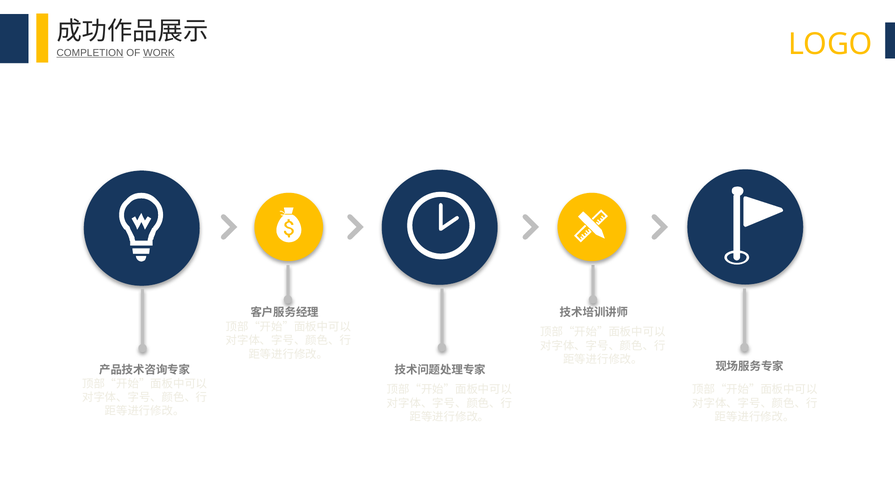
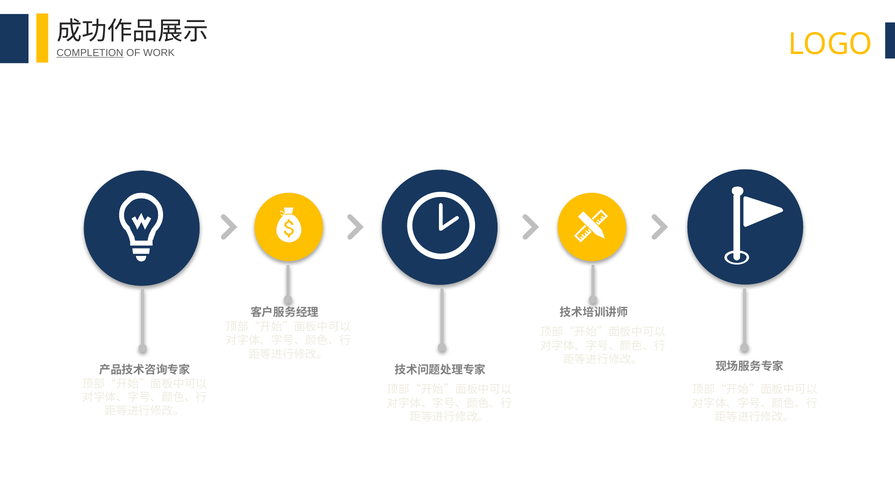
WORK underline: present -> none
